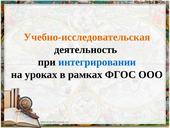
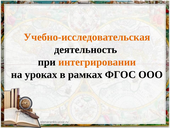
интегрировании colour: blue -> orange
